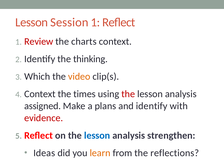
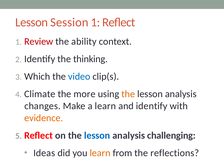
charts: charts -> ability
video colour: orange -> blue
Context at (40, 94): Context -> Climate
times: times -> more
the at (128, 94) colour: red -> orange
assigned: assigned -> changes
a plans: plans -> learn
evidence colour: red -> orange
strengthen: strengthen -> challenging
